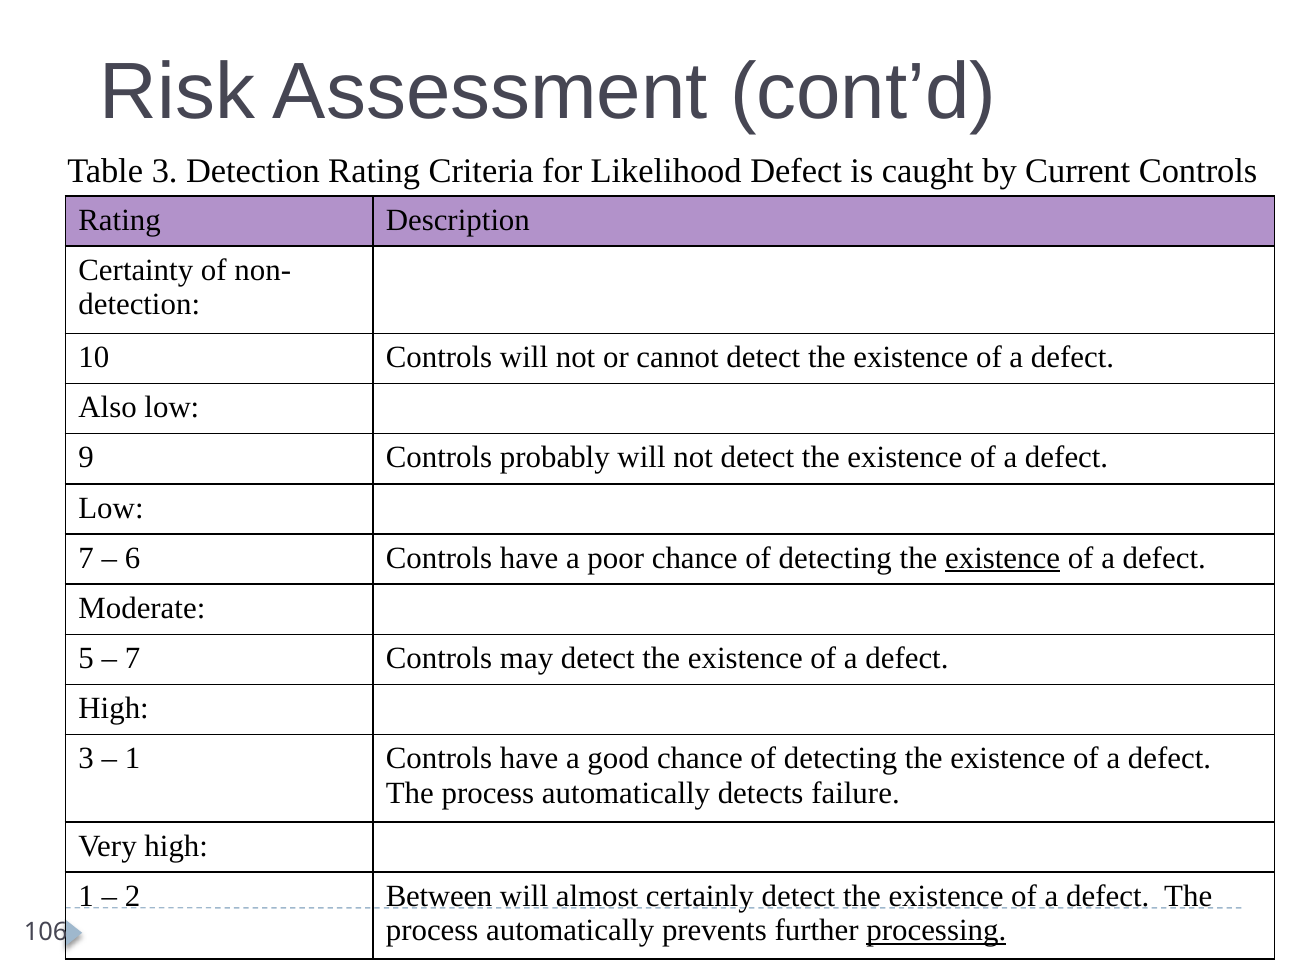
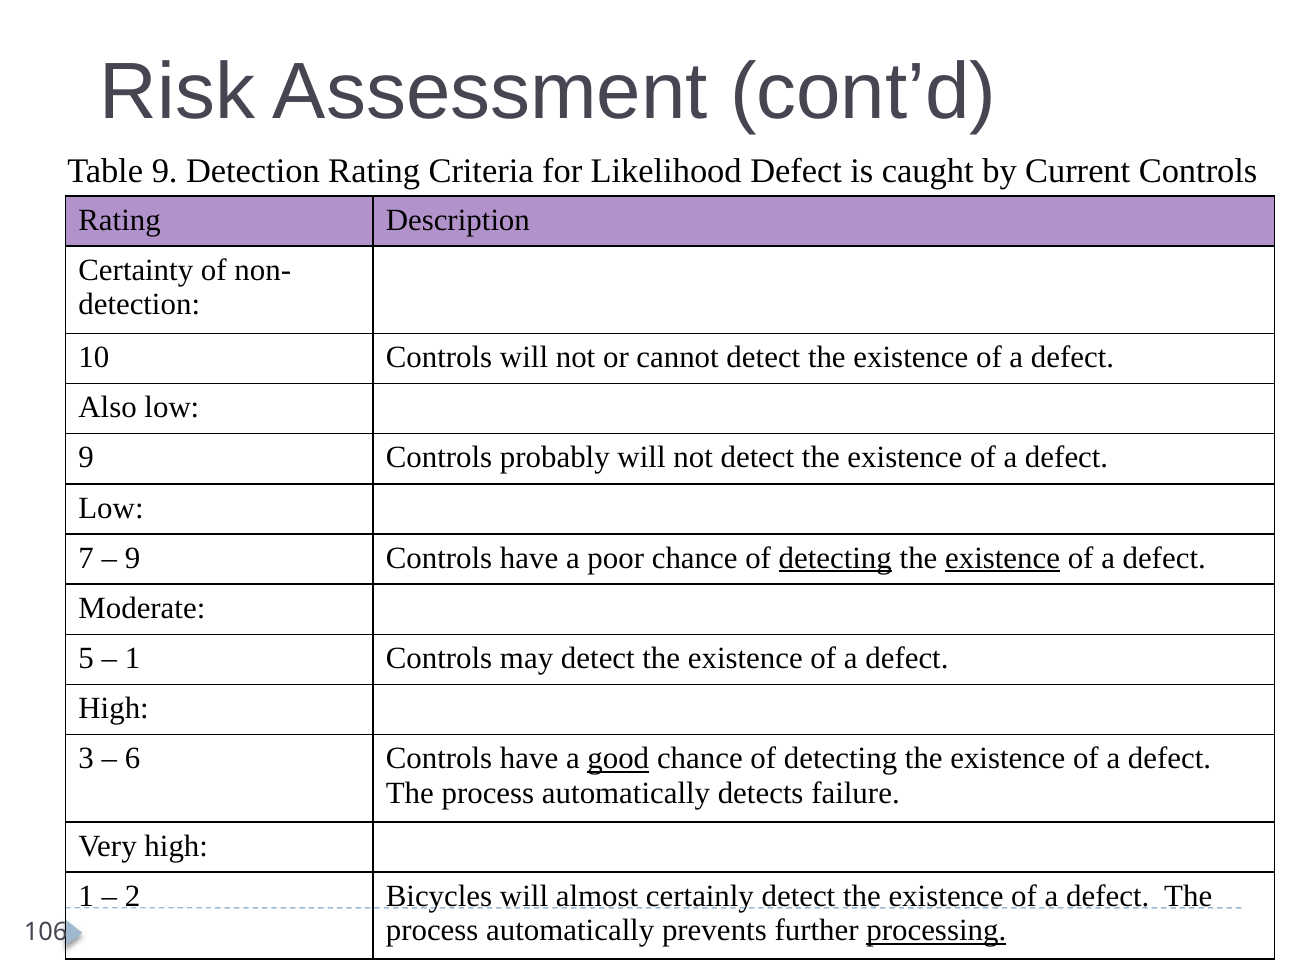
Table 3: 3 -> 9
6 at (133, 558): 6 -> 9
detecting at (835, 558) underline: none -> present
7 at (133, 658): 7 -> 1
1 at (133, 759): 1 -> 6
good underline: none -> present
Between: Between -> Bicycles
